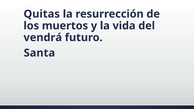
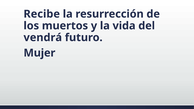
Quitas: Quitas -> Recibe
Santa: Santa -> Mujer
